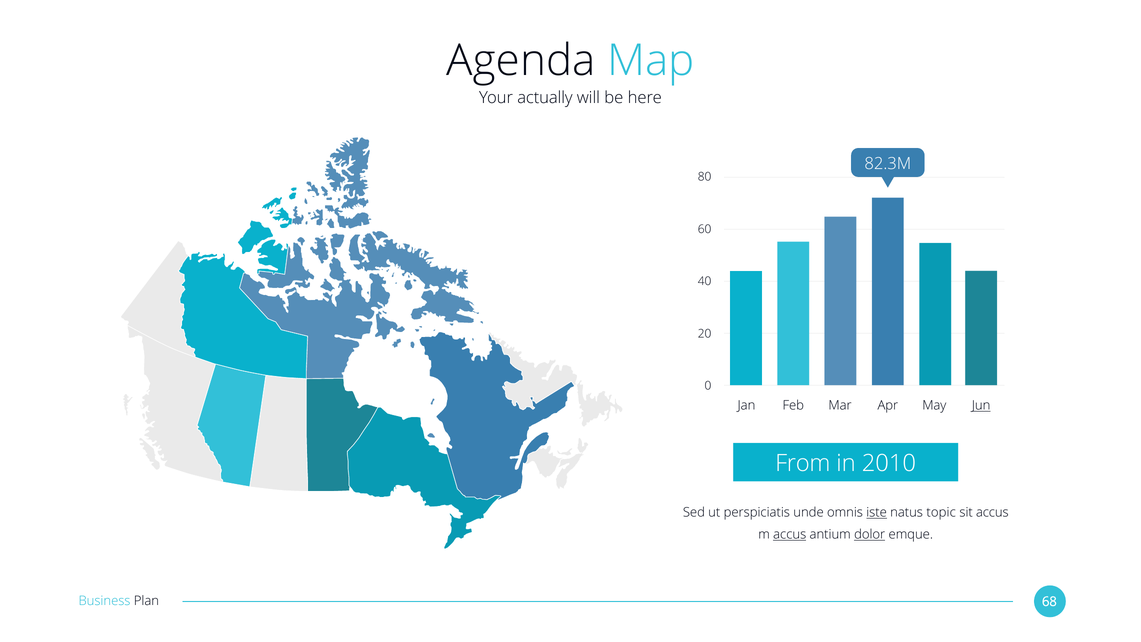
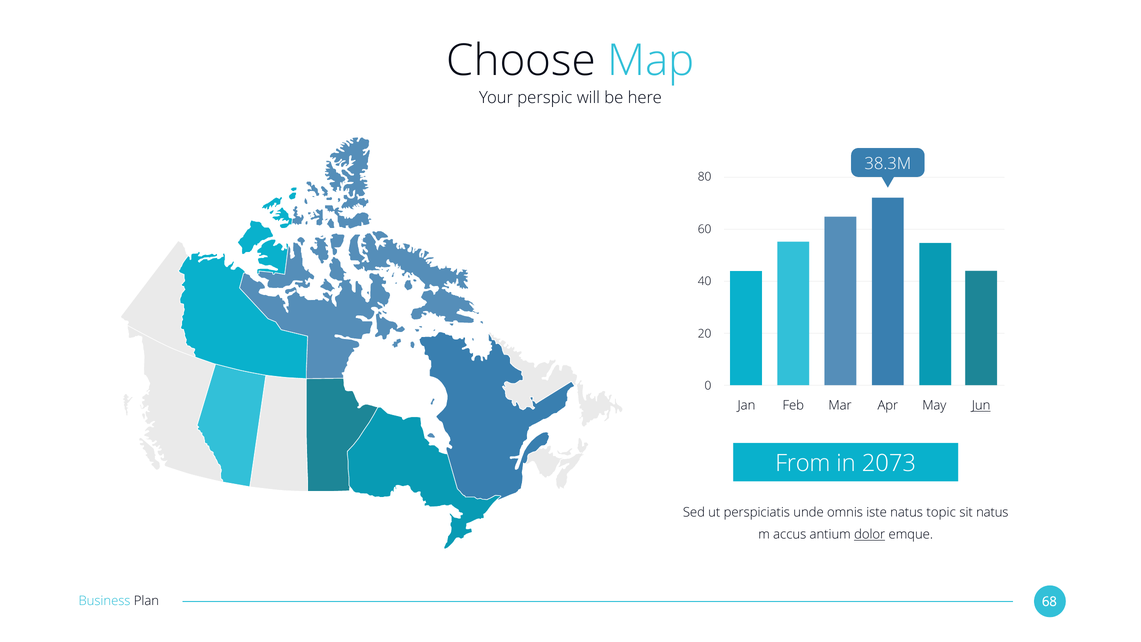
Agenda: Agenda -> Choose
actually: actually -> perspic
82.3M: 82.3M -> 38.3M
2010: 2010 -> 2073
iste underline: present -> none
sit accus: accus -> natus
accus at (790, 534) underline: present -> none
